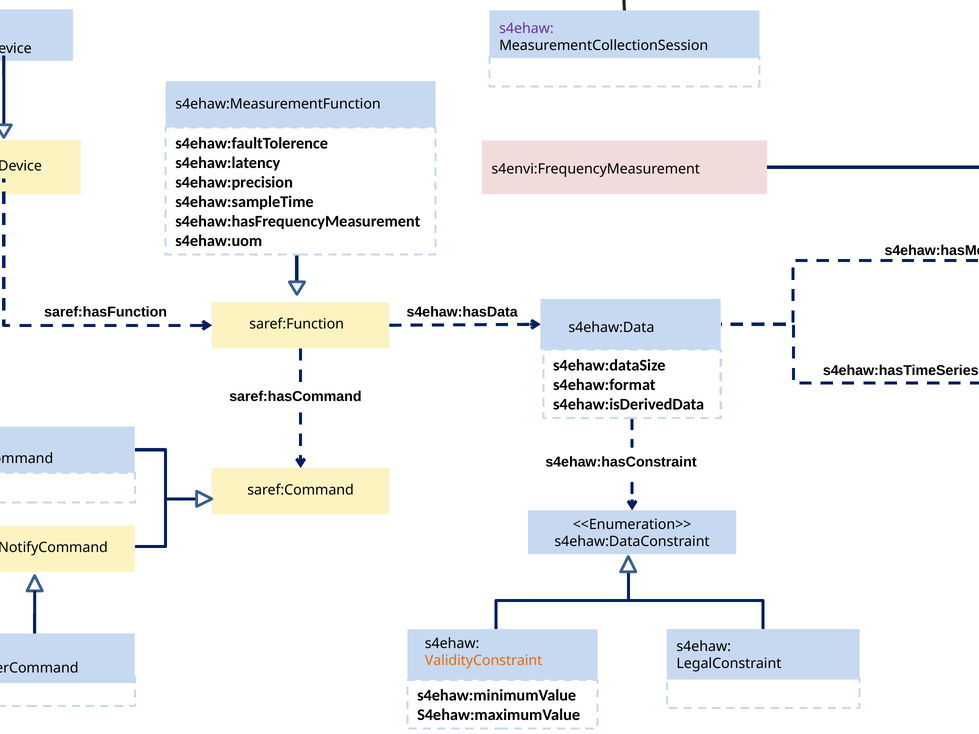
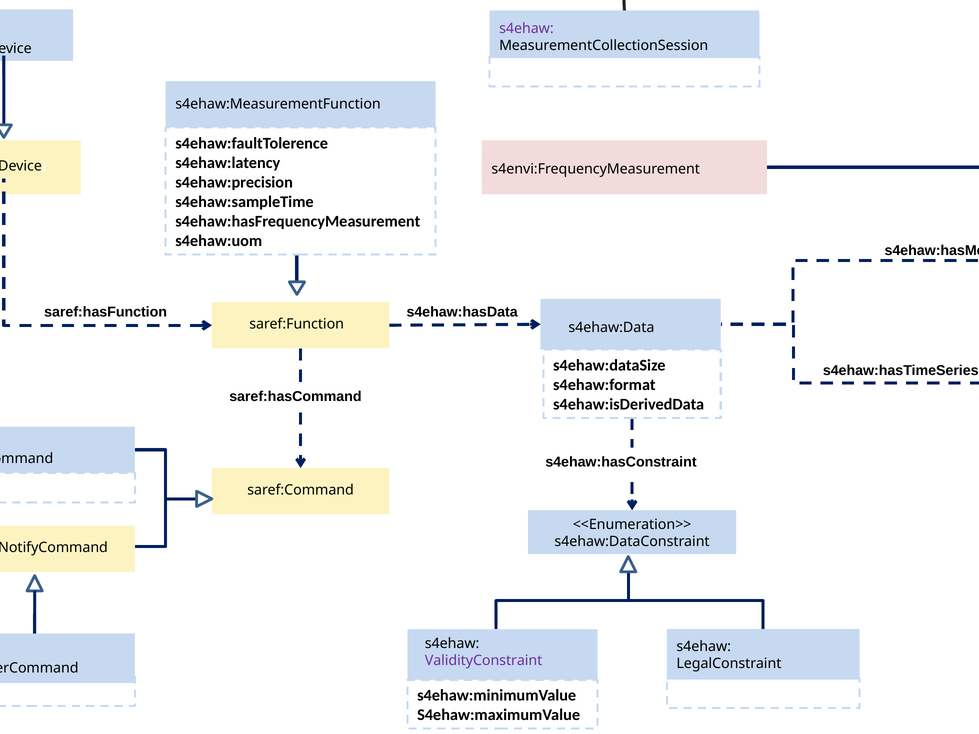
ValidityConstraint colour: orange -> purple
